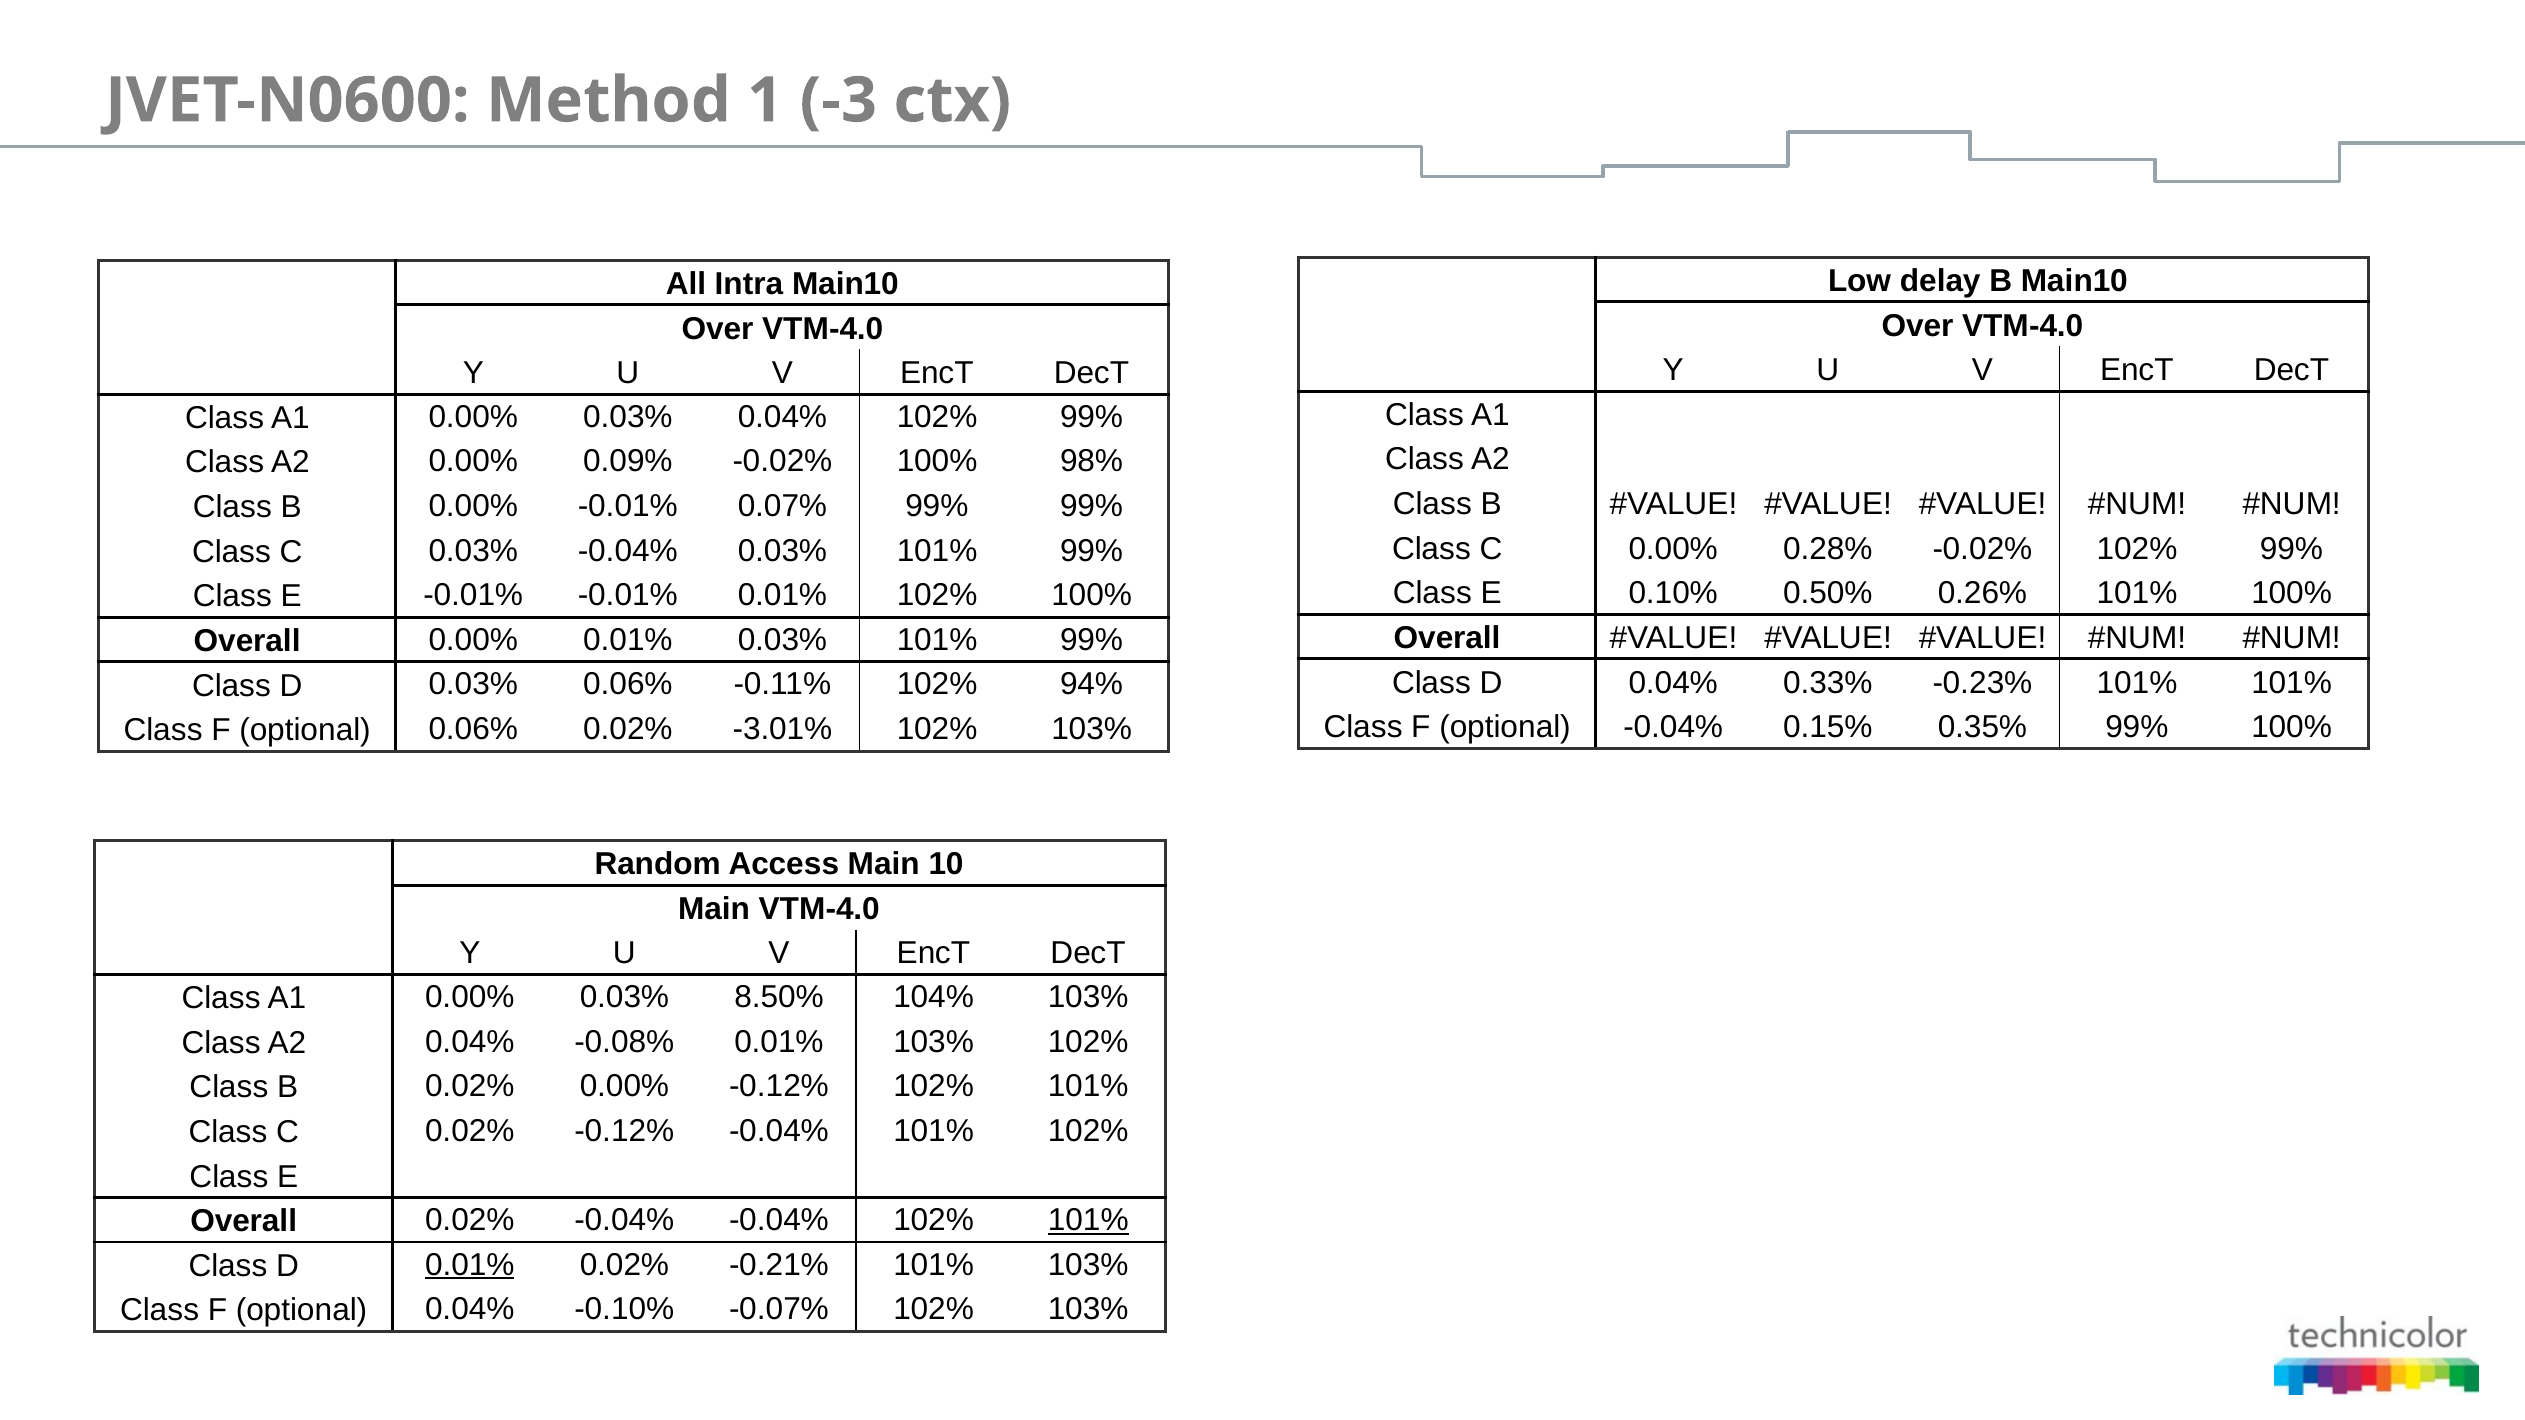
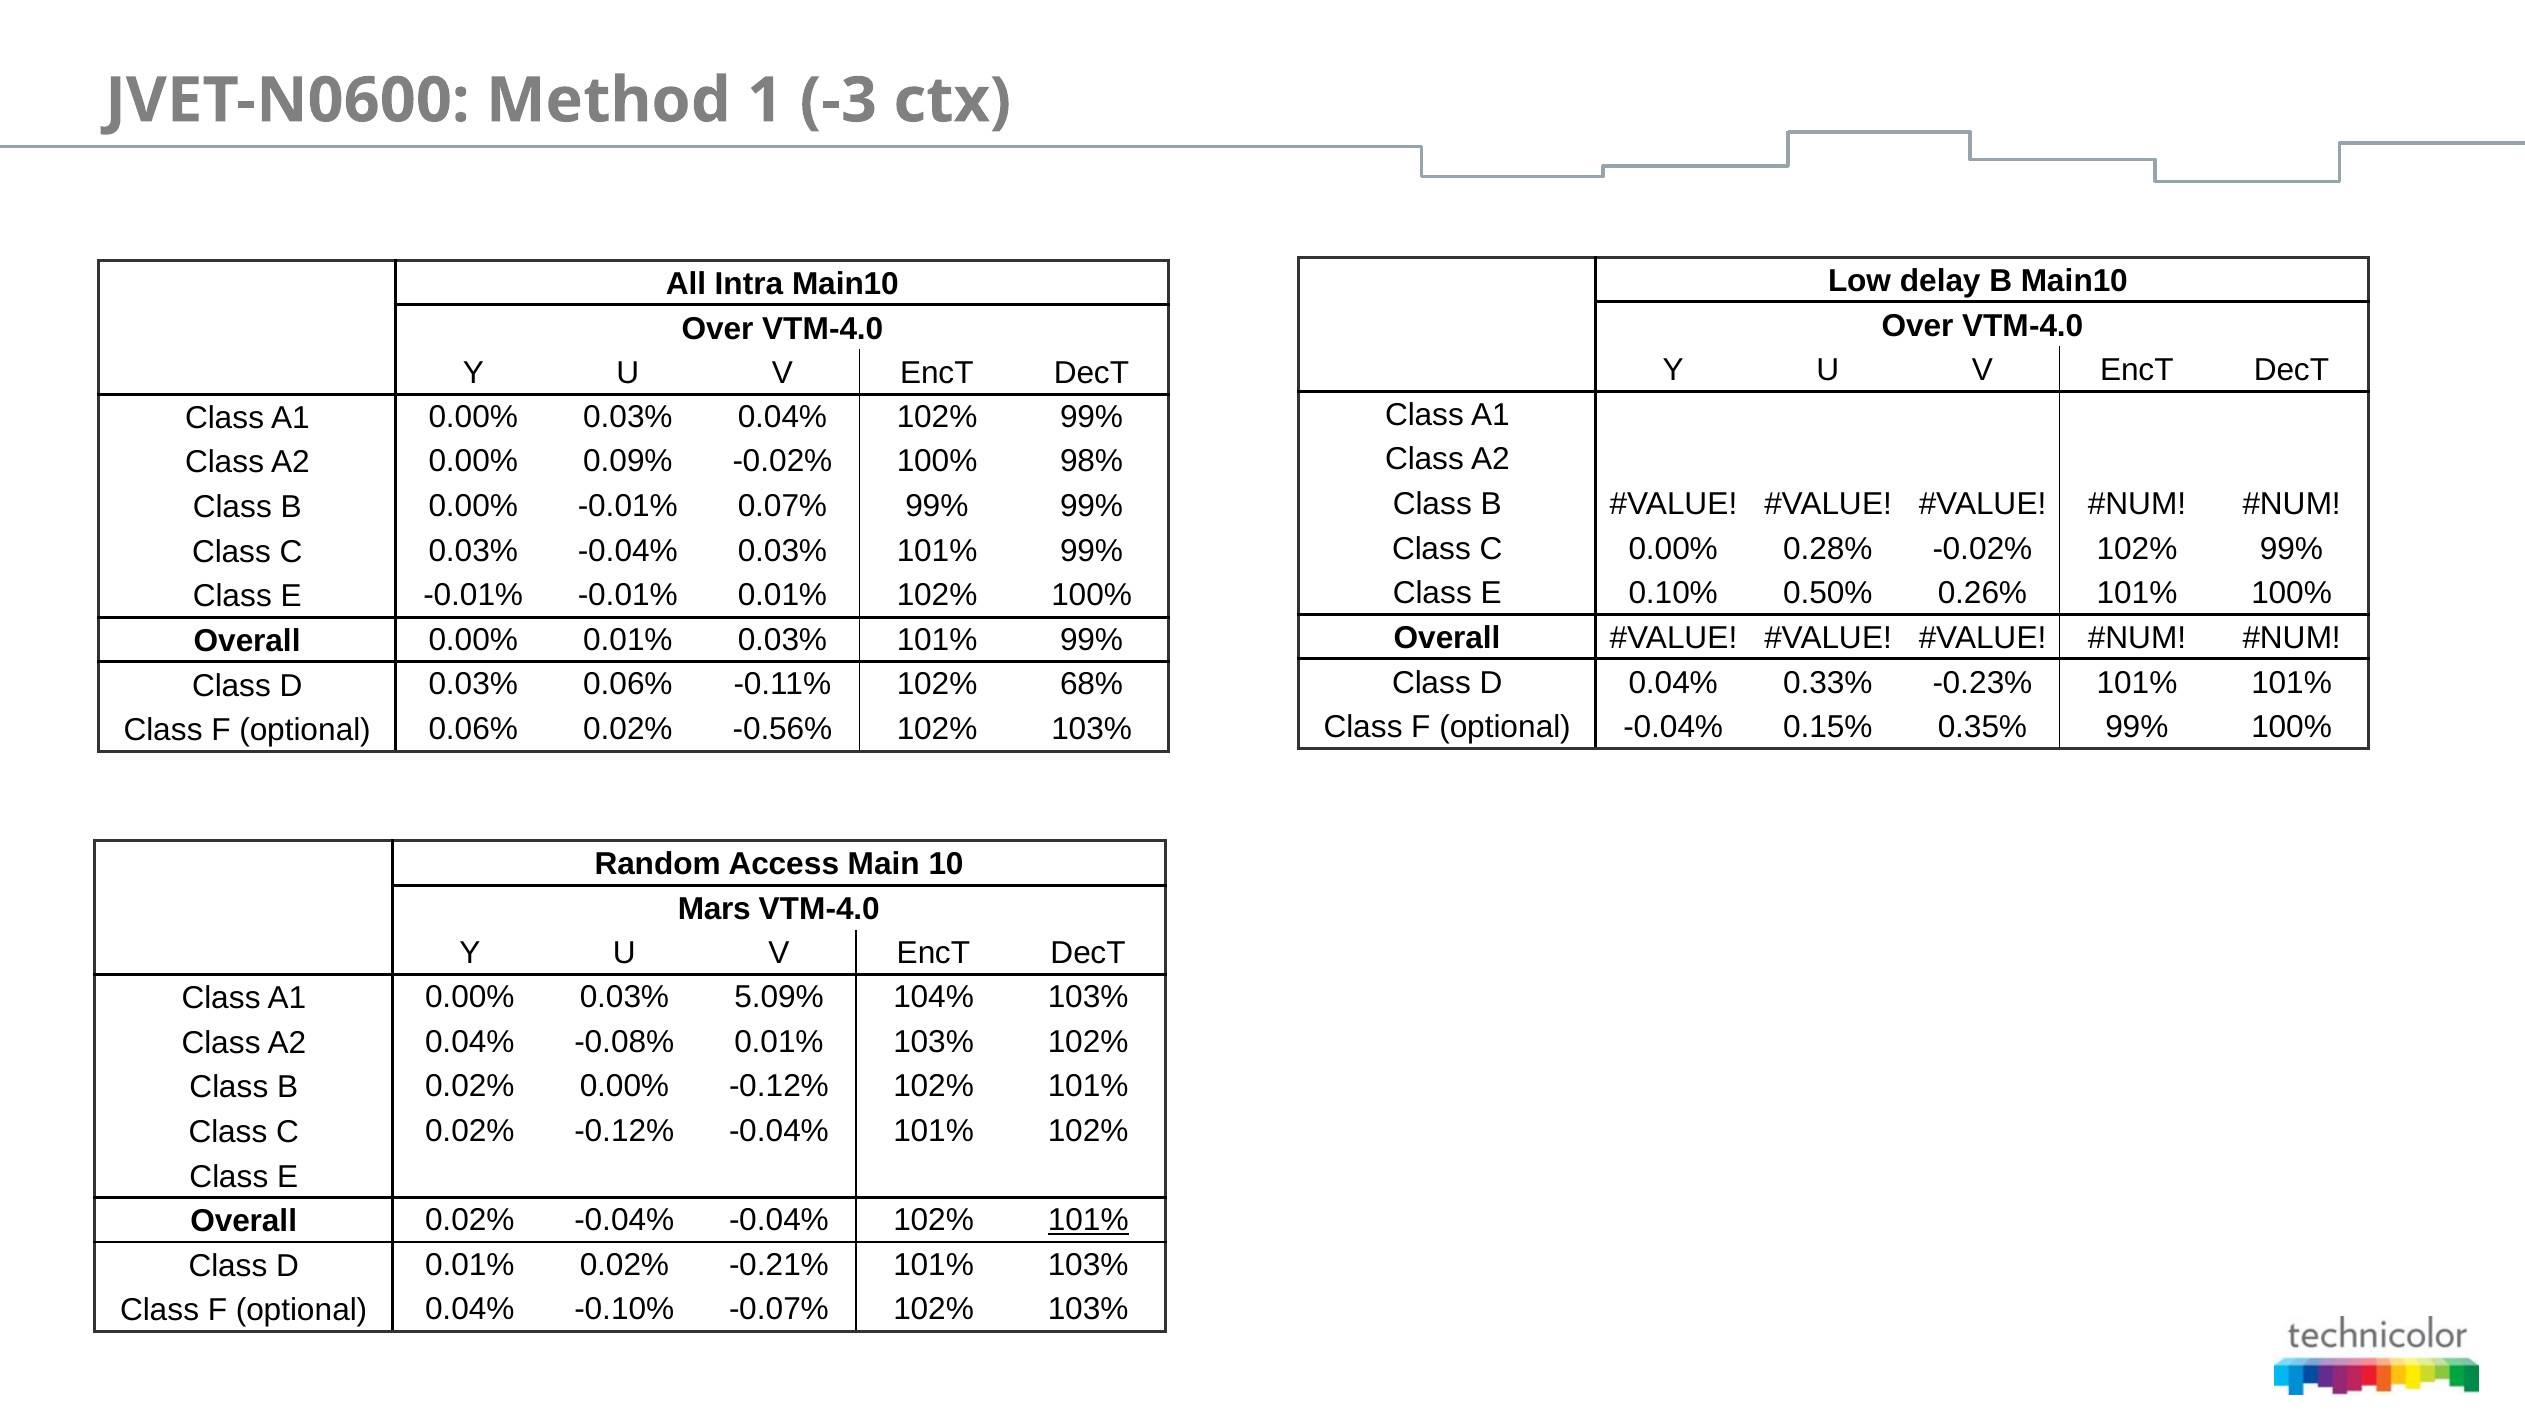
94%: 94% -> 68%
-3.01%: -3.01% -> -0.56%
Main at (714, 909): Main -> Mars
8.50%: 8.50% -> 5.09%
0.01% at (470, 1265) underline: present -> none
